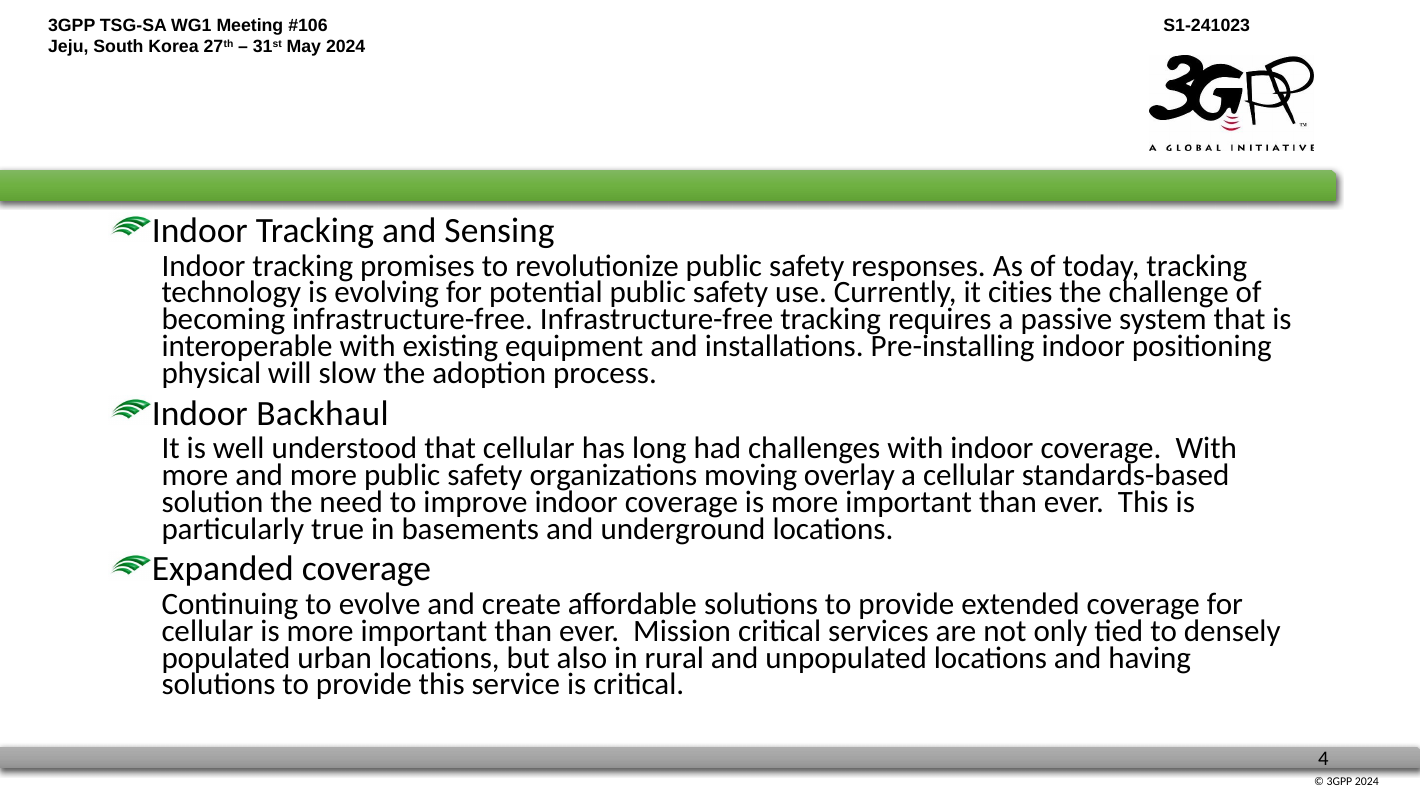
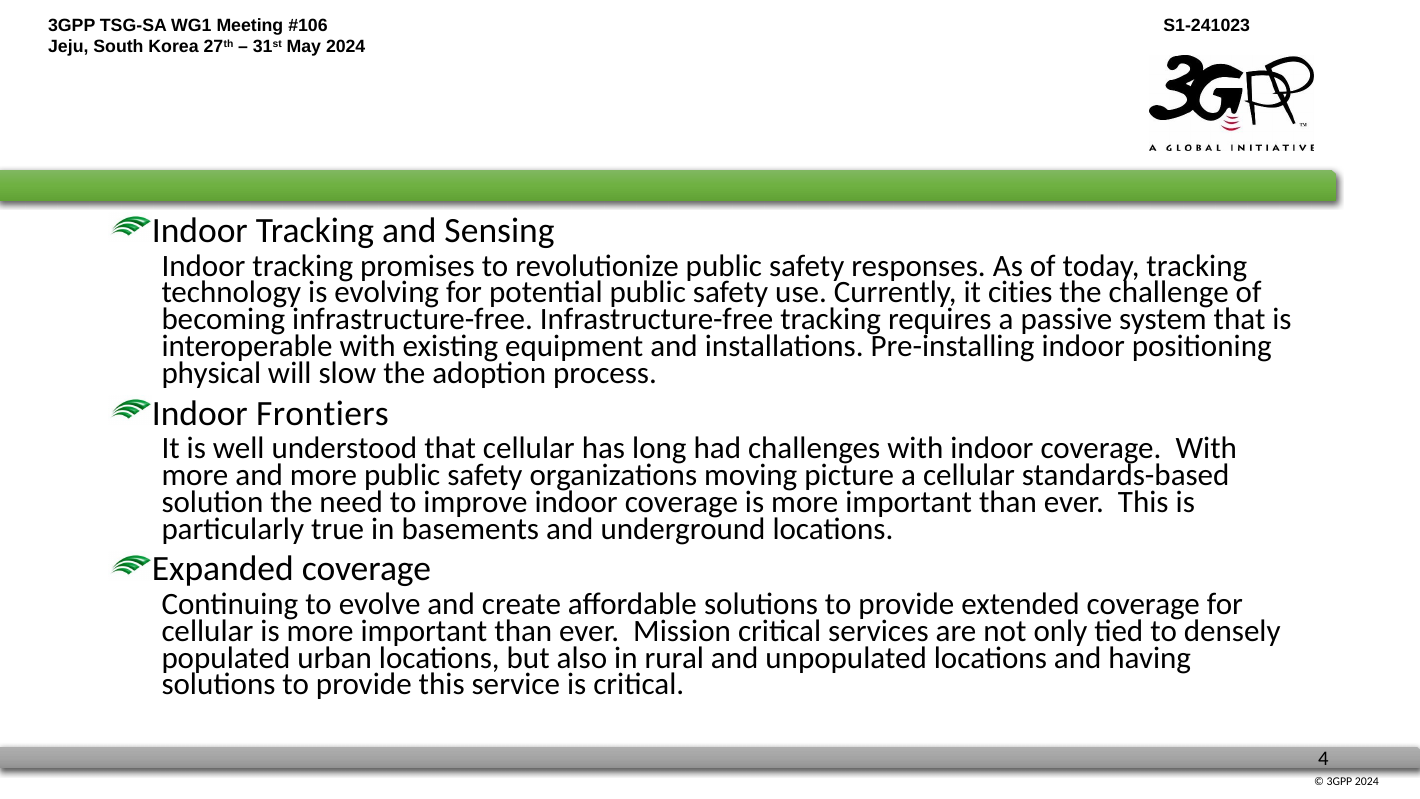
Backhaul: Backhaul -> Frontiers
overlay: overlay -> picture
